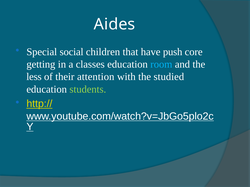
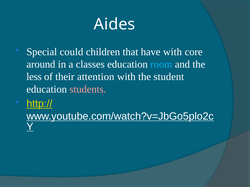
social: social -> could
have push: push -> with
getting: getting -> around
studied: studied -> student
students colour: light green -> pink
